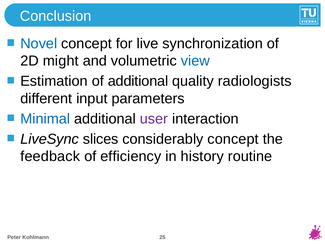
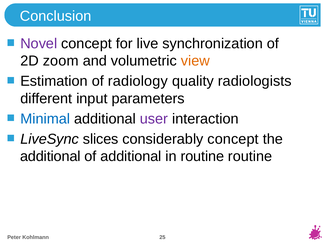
Novel colour: blue -> purple
might: might -> zoom
view colour: blue -> orange
of additional: additional -> radiology
feedback at (50, 156): feedback -> additional
of efficiency: efficiency -> additional
in history: history -> routine
